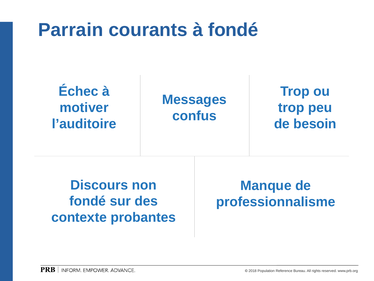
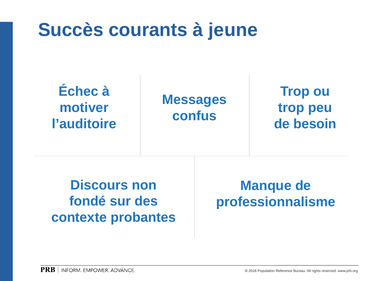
Parrain: Parrain -> Succès
à fondé: fondé -> jeune
